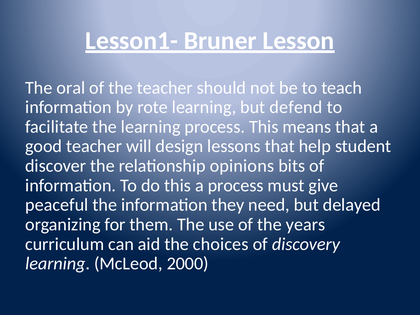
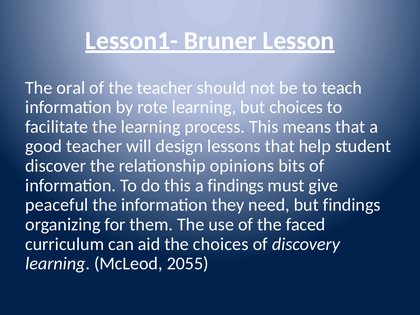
but defend: defend -> choices
a process: process -> findings
but delayed: delayed -> findings
years: years -> faced
2000: 2000 -> 2055
